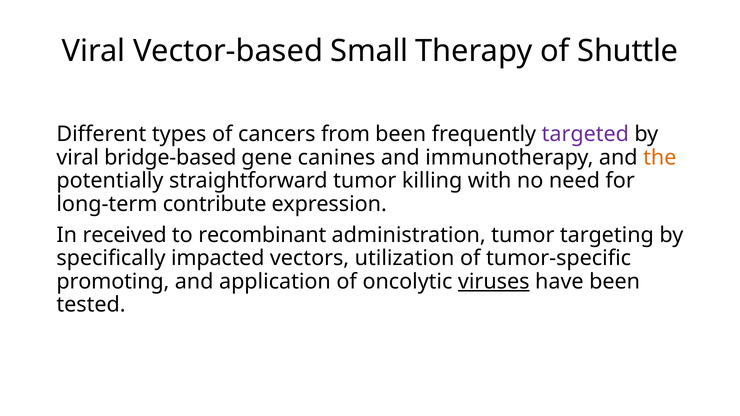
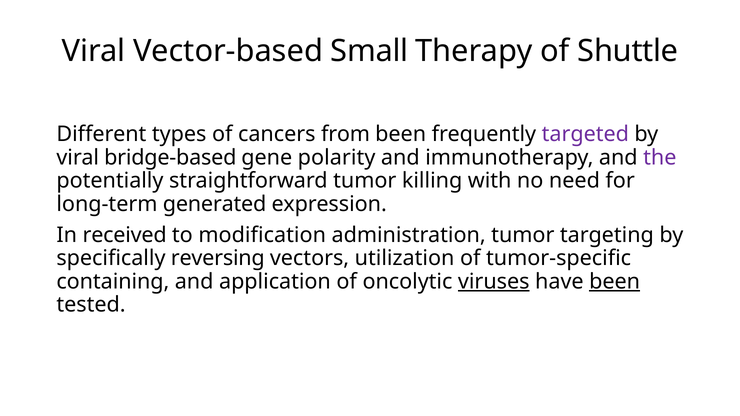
canines: canines -> polarity
the colour: orange -> purple
contribute: contribute -> generated
recombinant: recombinant -> modification
impacted: impacted -> reversing
promoting: promoting -> containing
been at (615, 282) underline: none -> present
